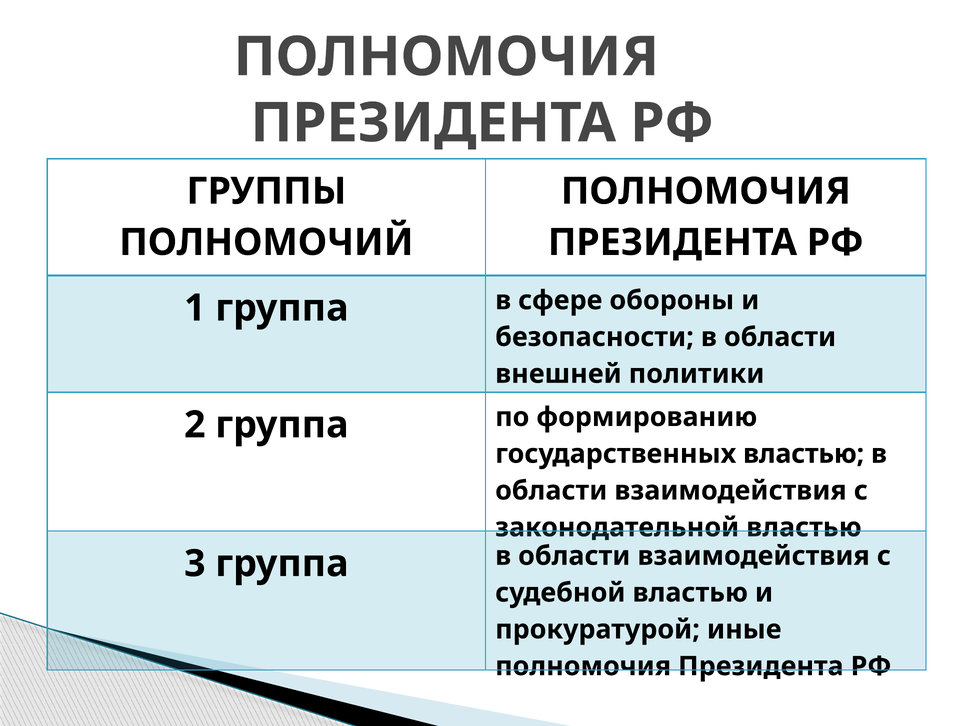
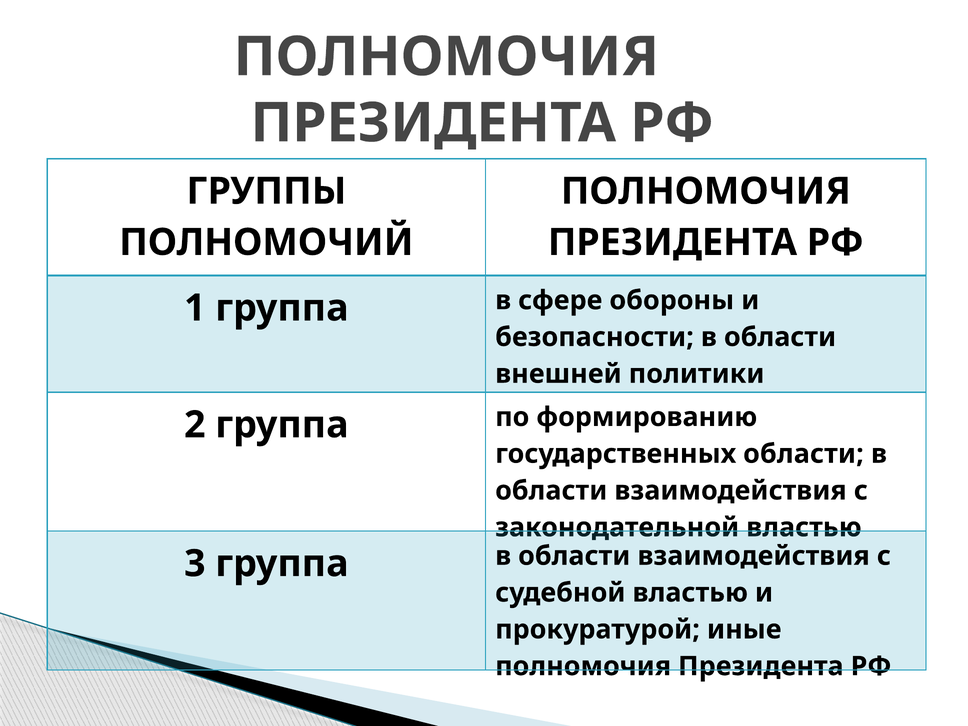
государственных властью: властью -> области
